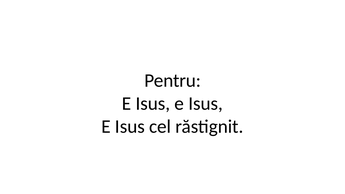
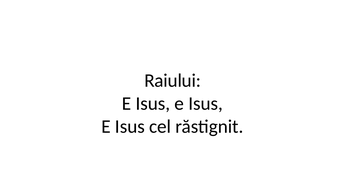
Pentru: Pentru -> Raiului
